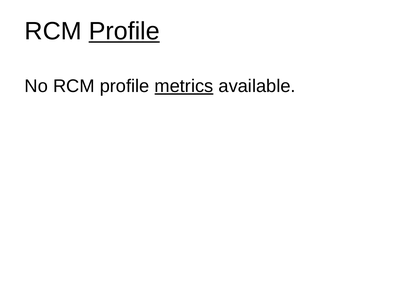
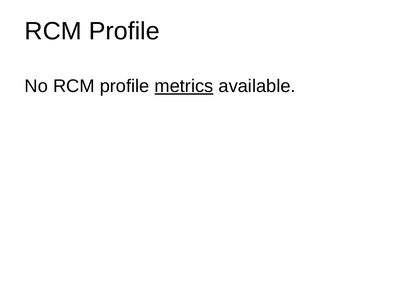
Profile at (124, 31) underline: present -> none
